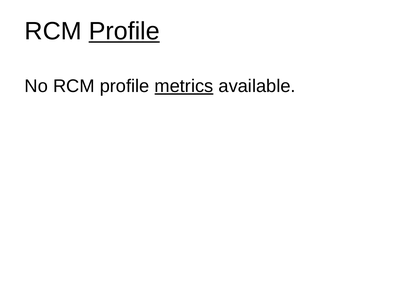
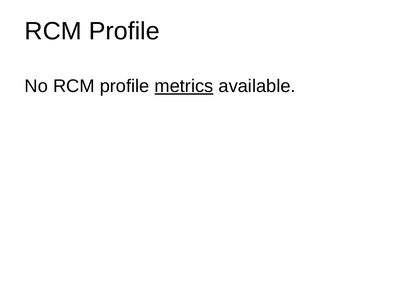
Profile at (124, 31) underline: present -> none
